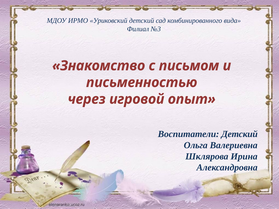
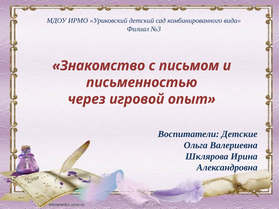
Воспитатели Детский: Детский -> Детские
